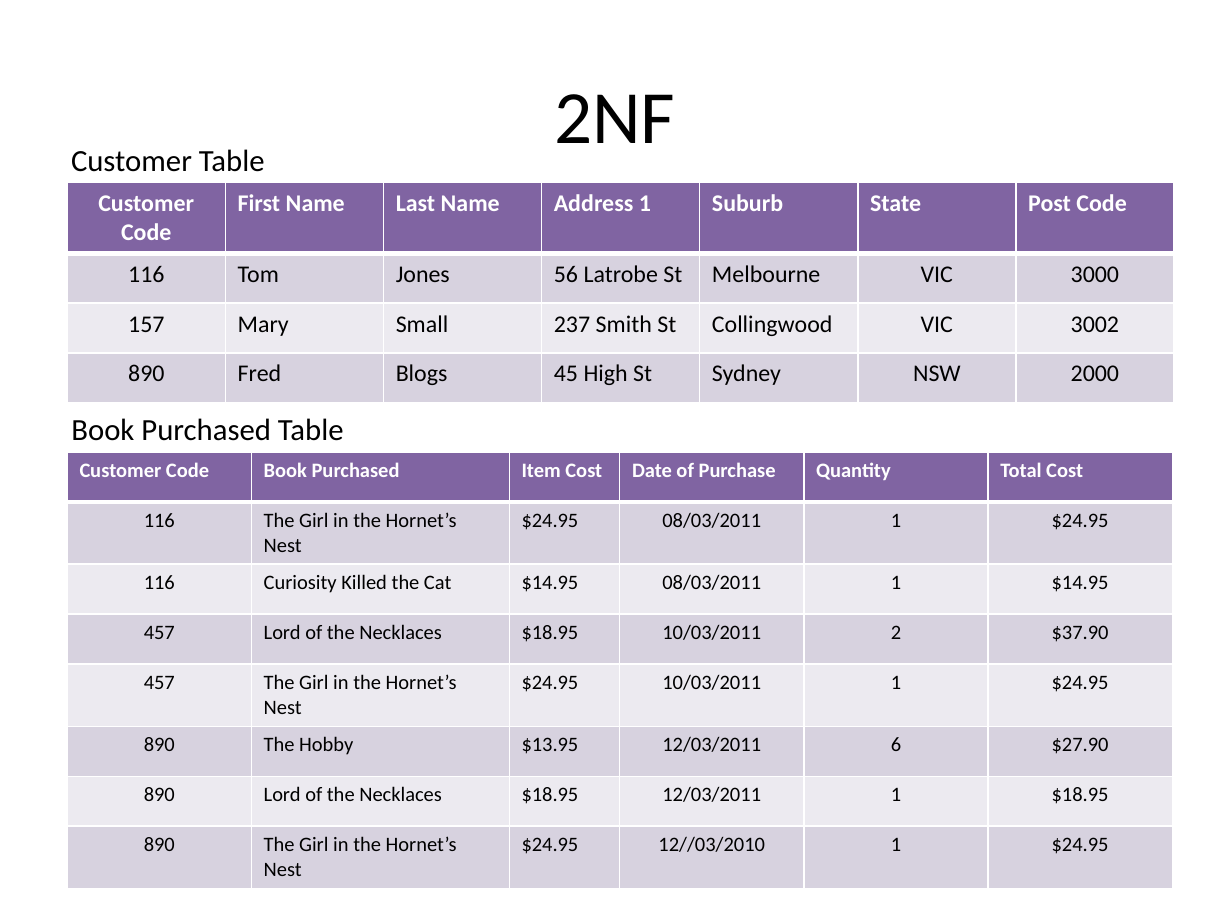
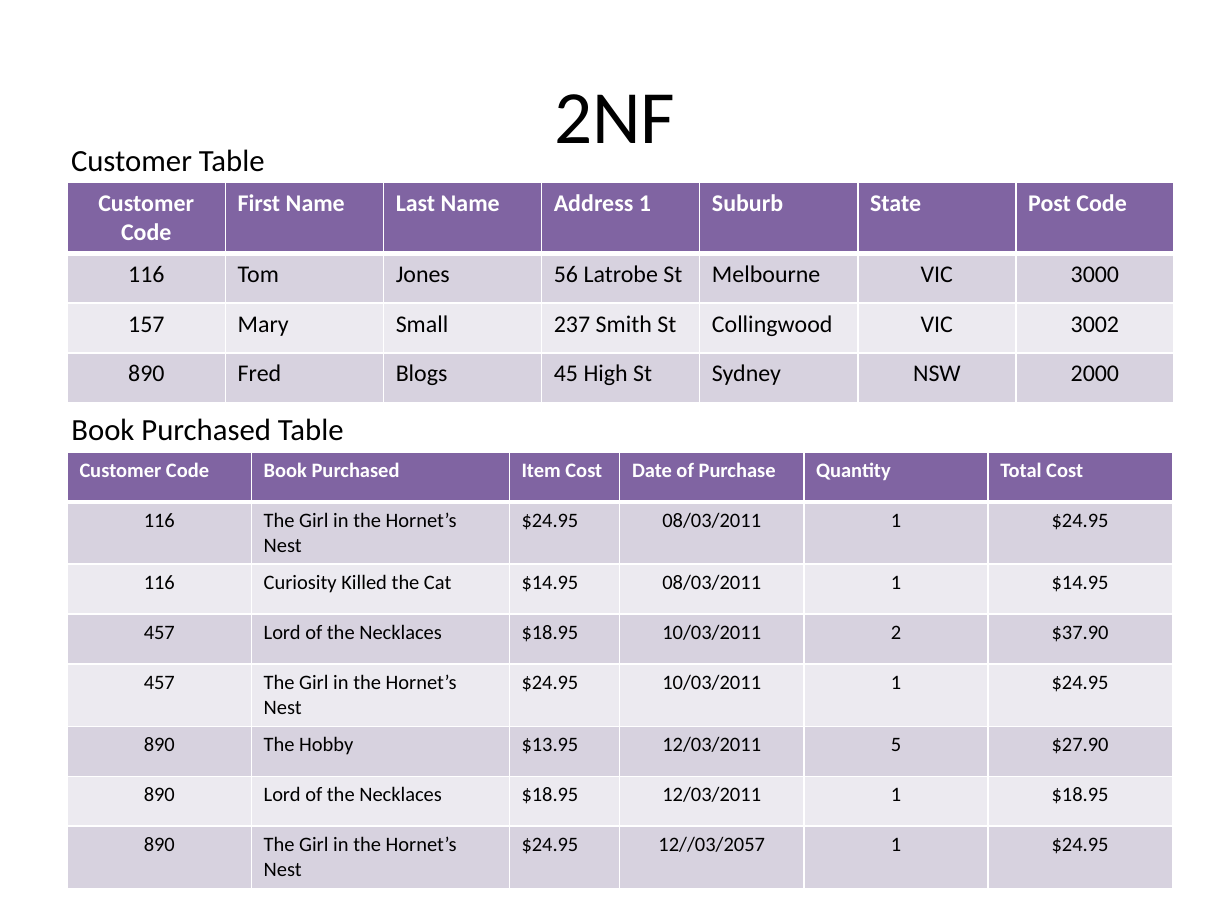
6: 6 -> 5
12//03/2010: 12//03/2010 -> 12//03/2057
